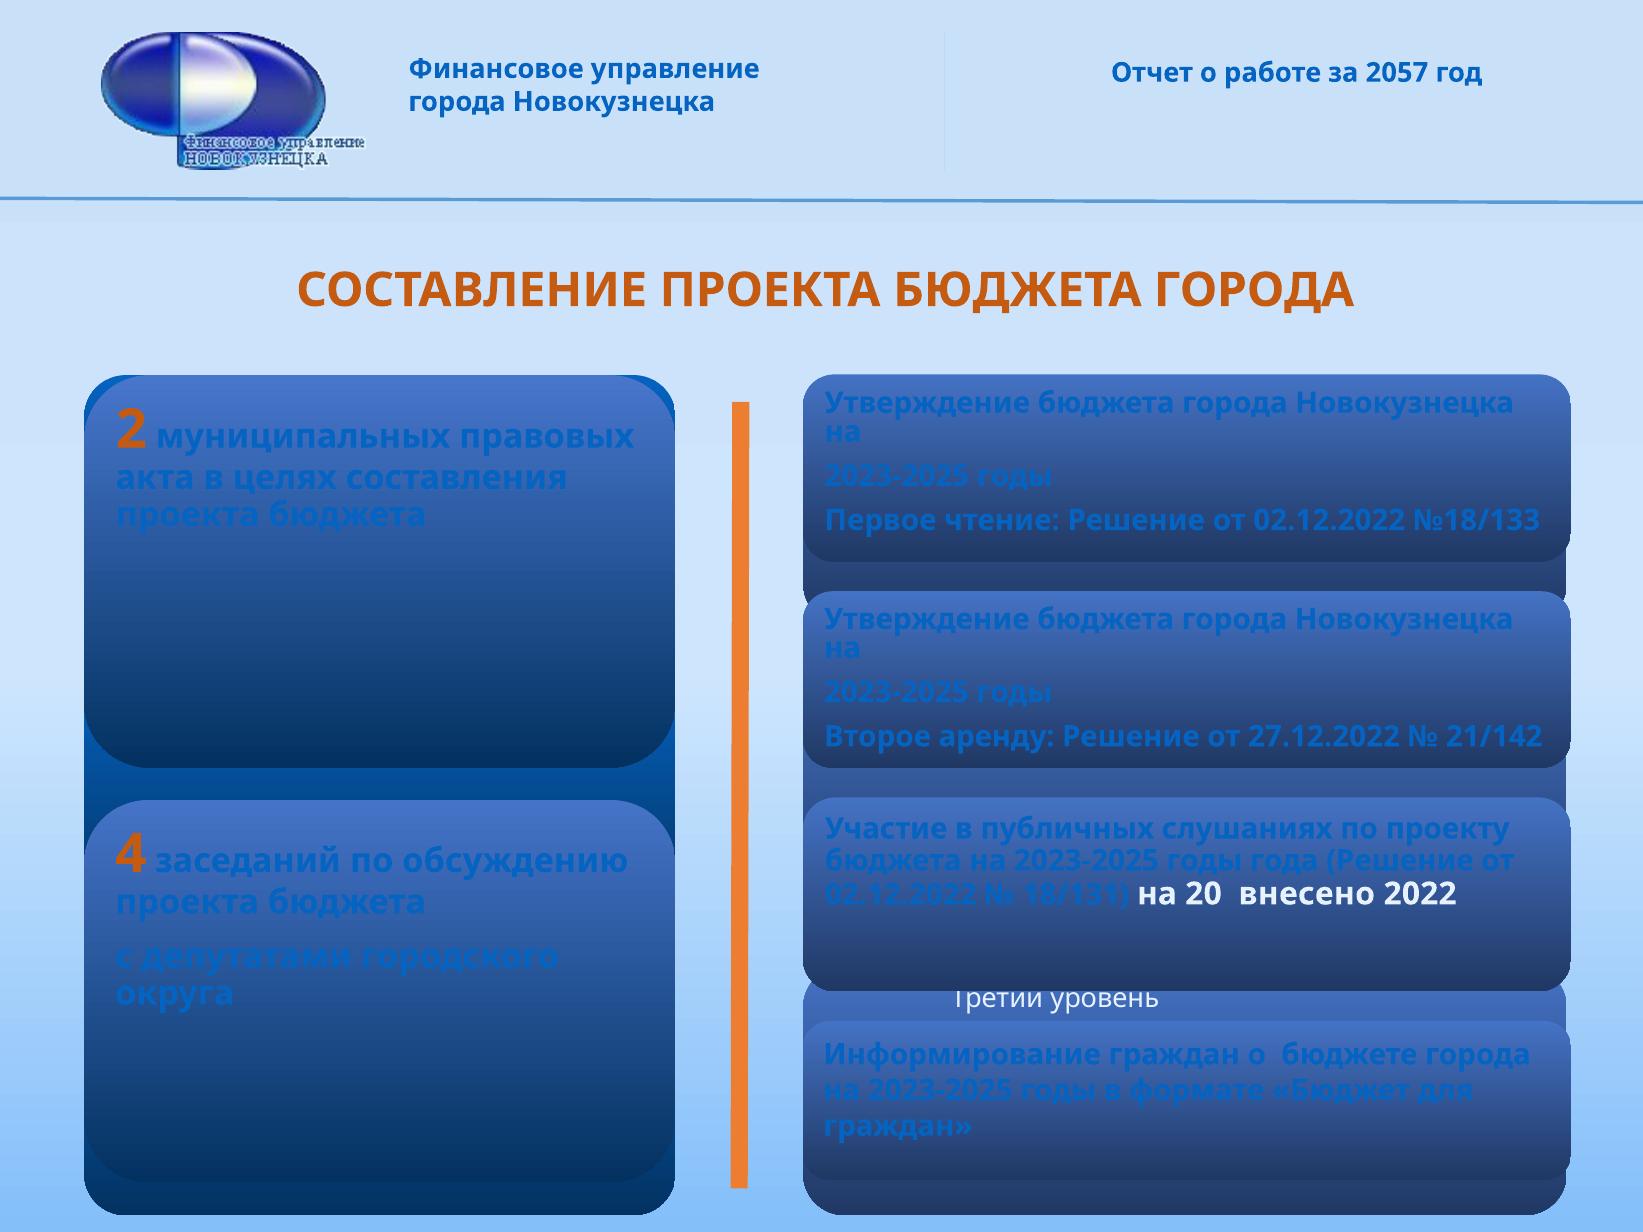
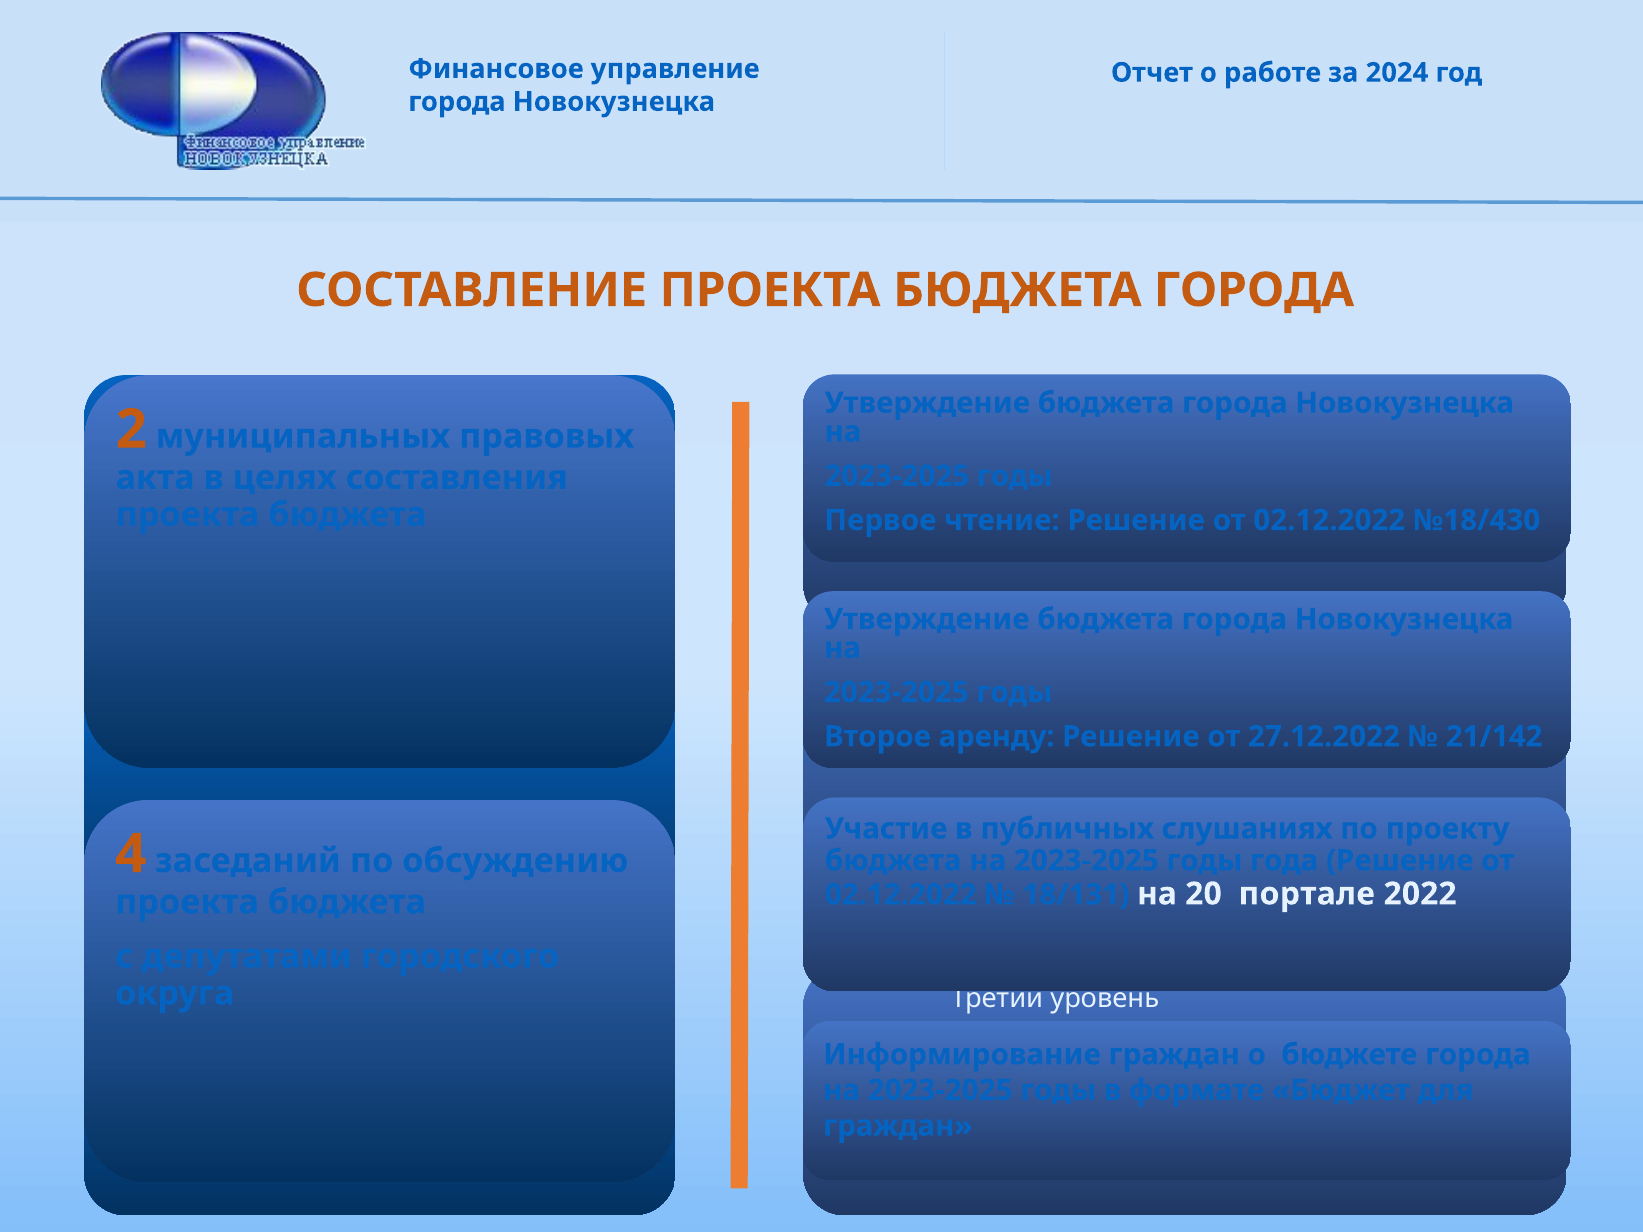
2057: 2057 -> 2024
№18/133: №18/133 -> №18/430
внесено: внесено -> портале
